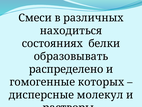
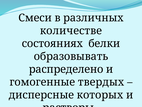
находиться: находиться -> количестве
которых: которых -> твердых
молекул: молекул -> которых
